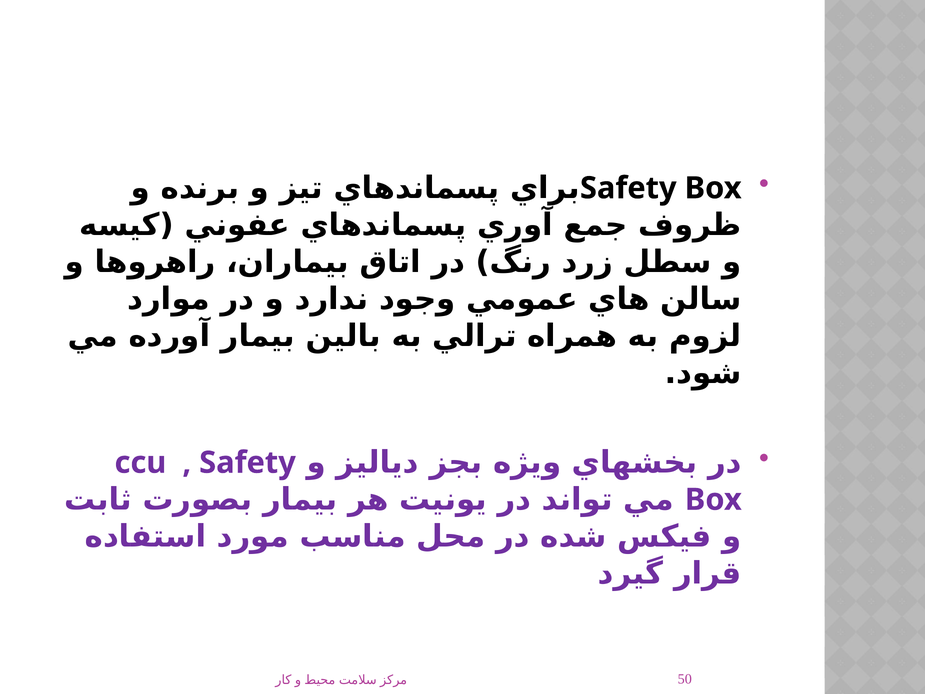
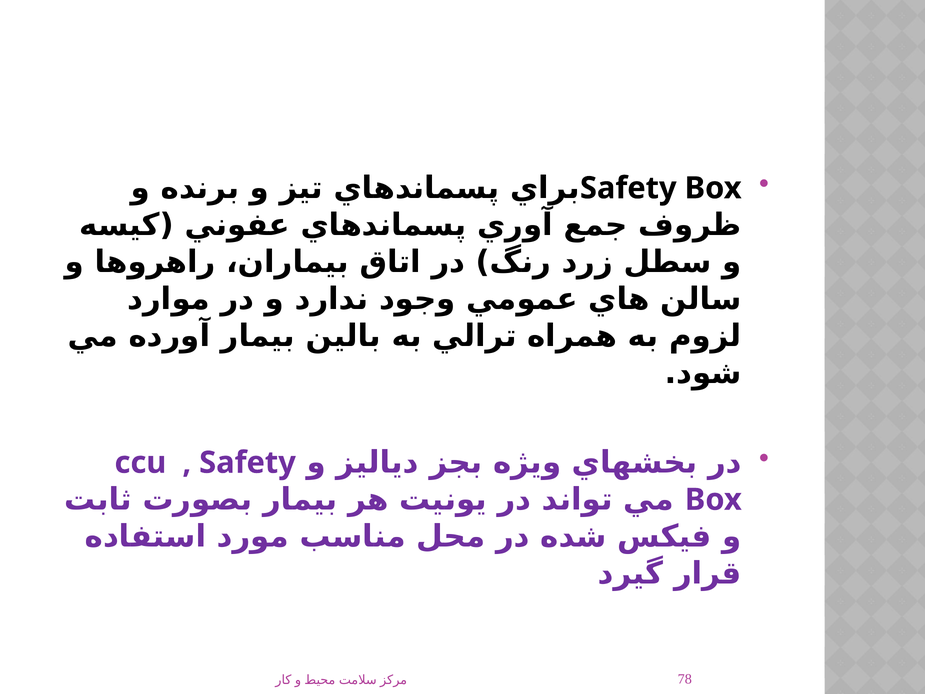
50: 50 -> 78
